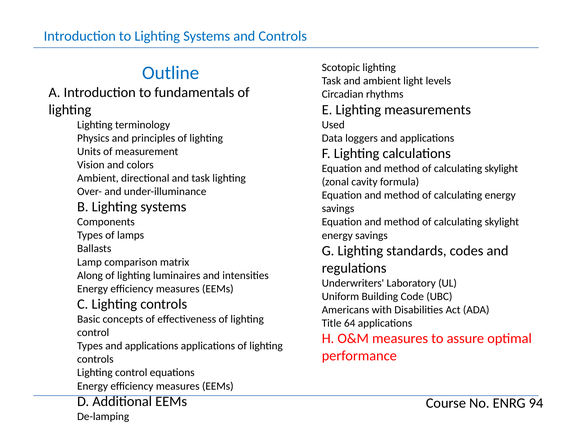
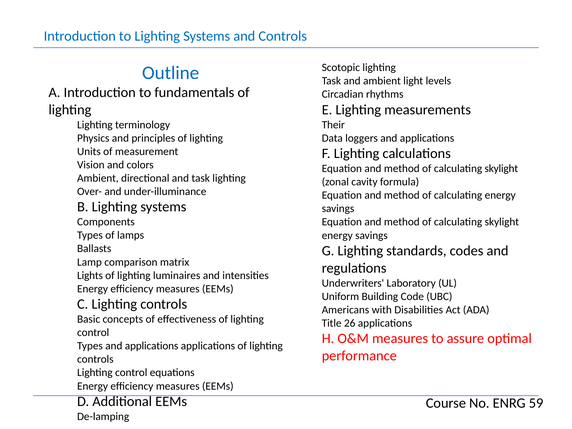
Used: Used -> Their
Along: Along -> Lights
64: 64 -> 26
94: 94 -> 59
